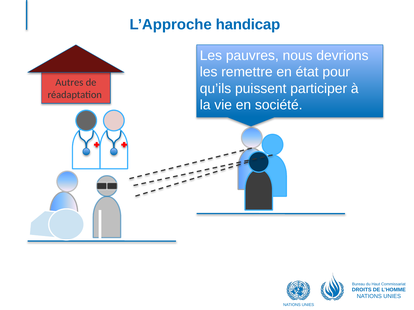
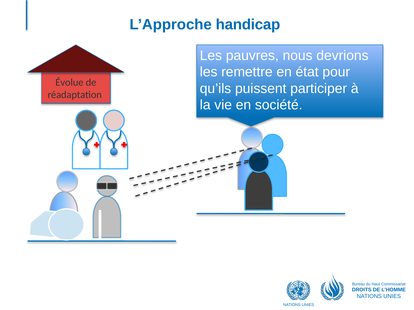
Autres: Autres -> Évolue
